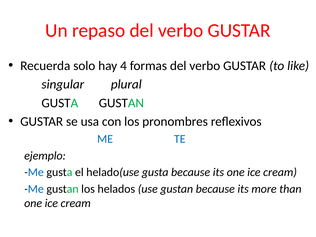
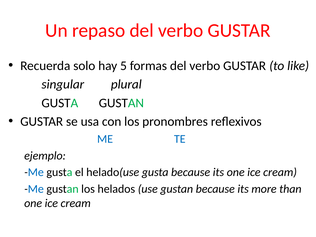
4: 4 -> 5
